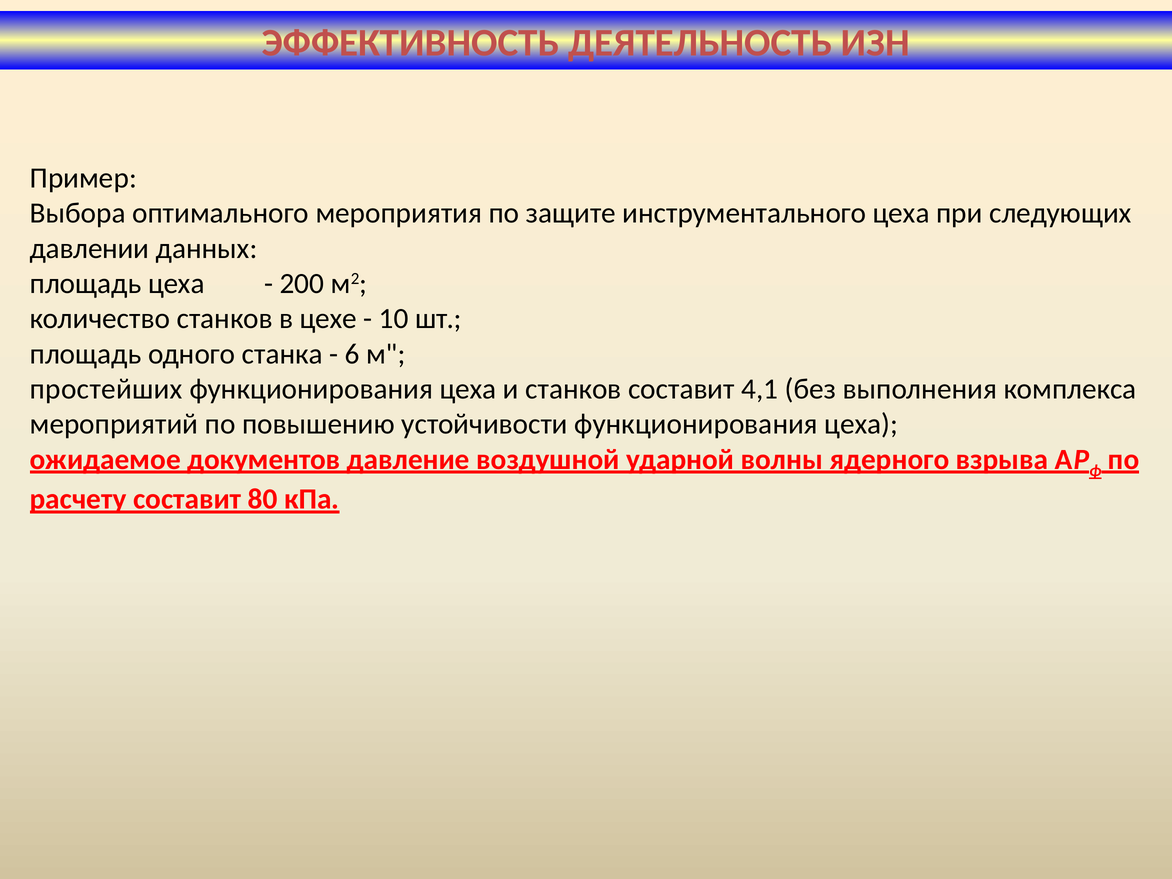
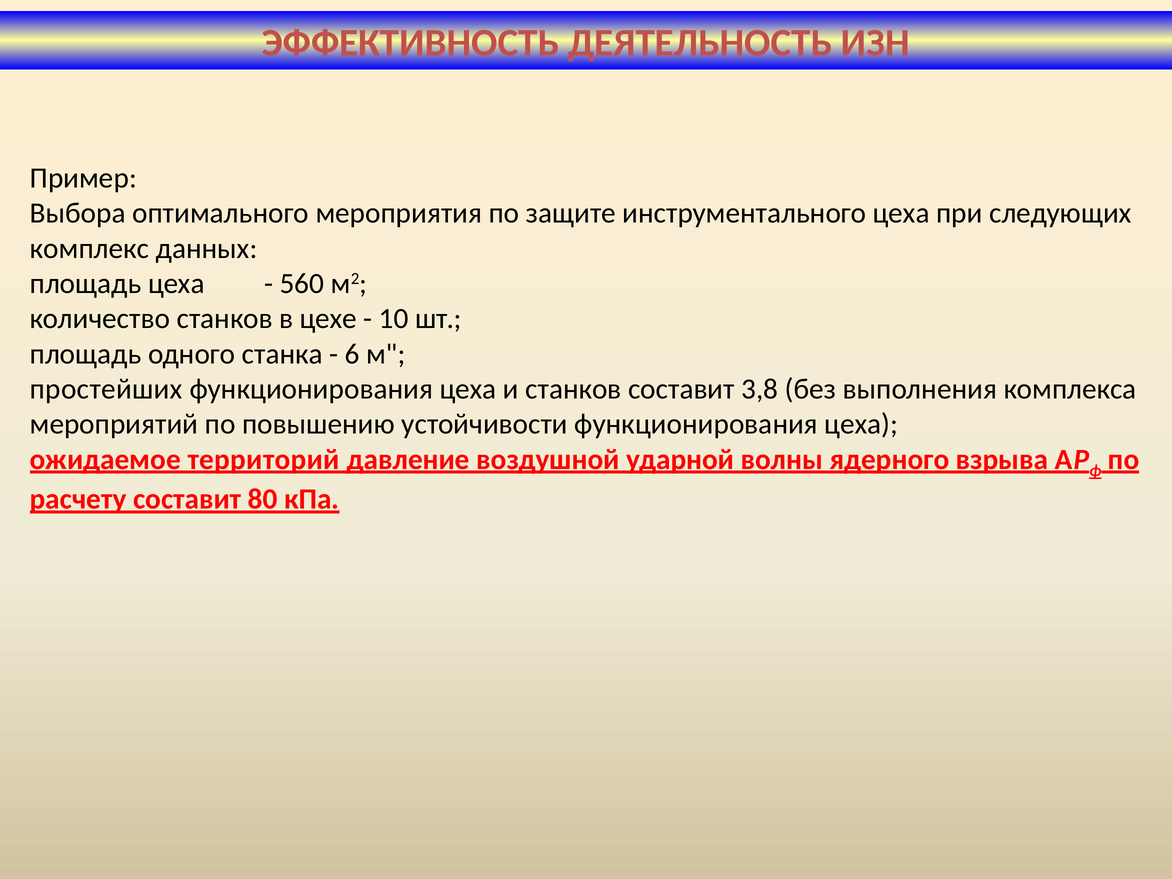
давлении: давлении -> комплекс
200: 200 -> 560
4,1: 4,1 -> 3,8
документов: документов -> территорий
